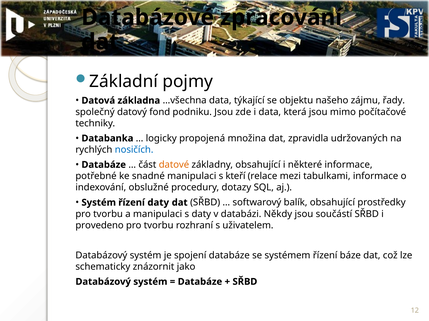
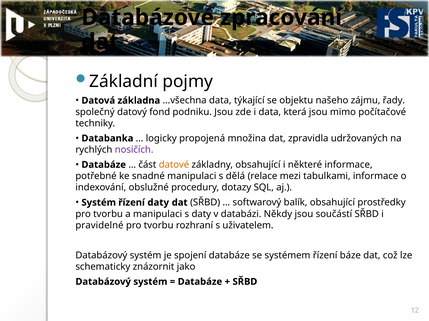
nosičích colour: blue -> purple
kteří: kteří -> dělá
provedeno: provedeno -> pravidelné
